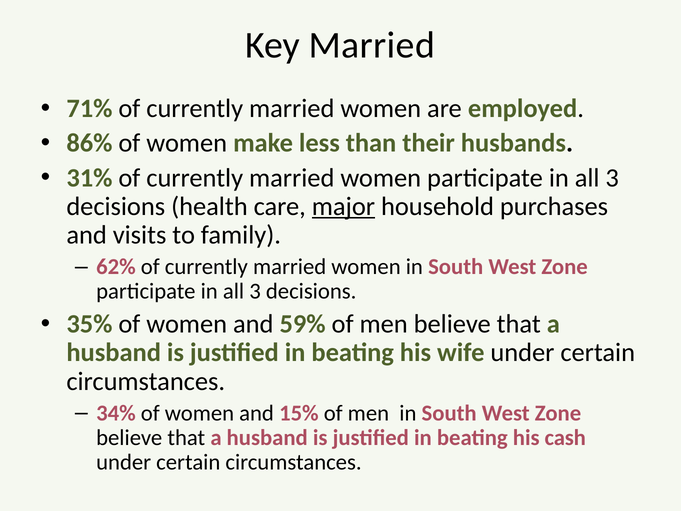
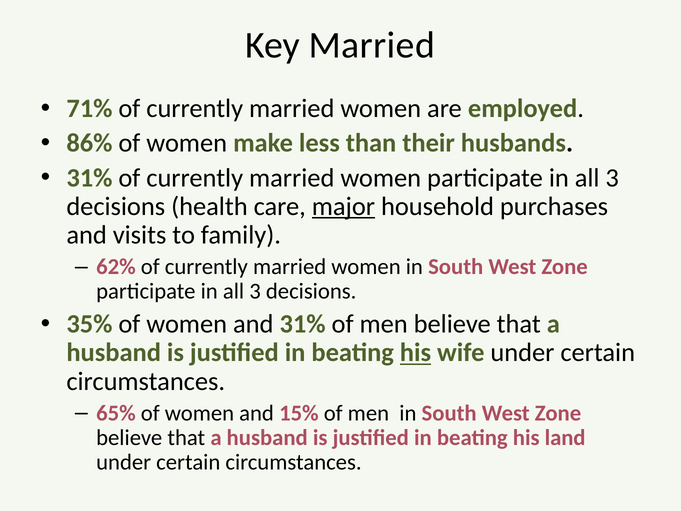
and 59%: 59% -> 31%
his at (415, 353) underline: none -> present
34%: 34% -> 65%
cash: cash -> land
